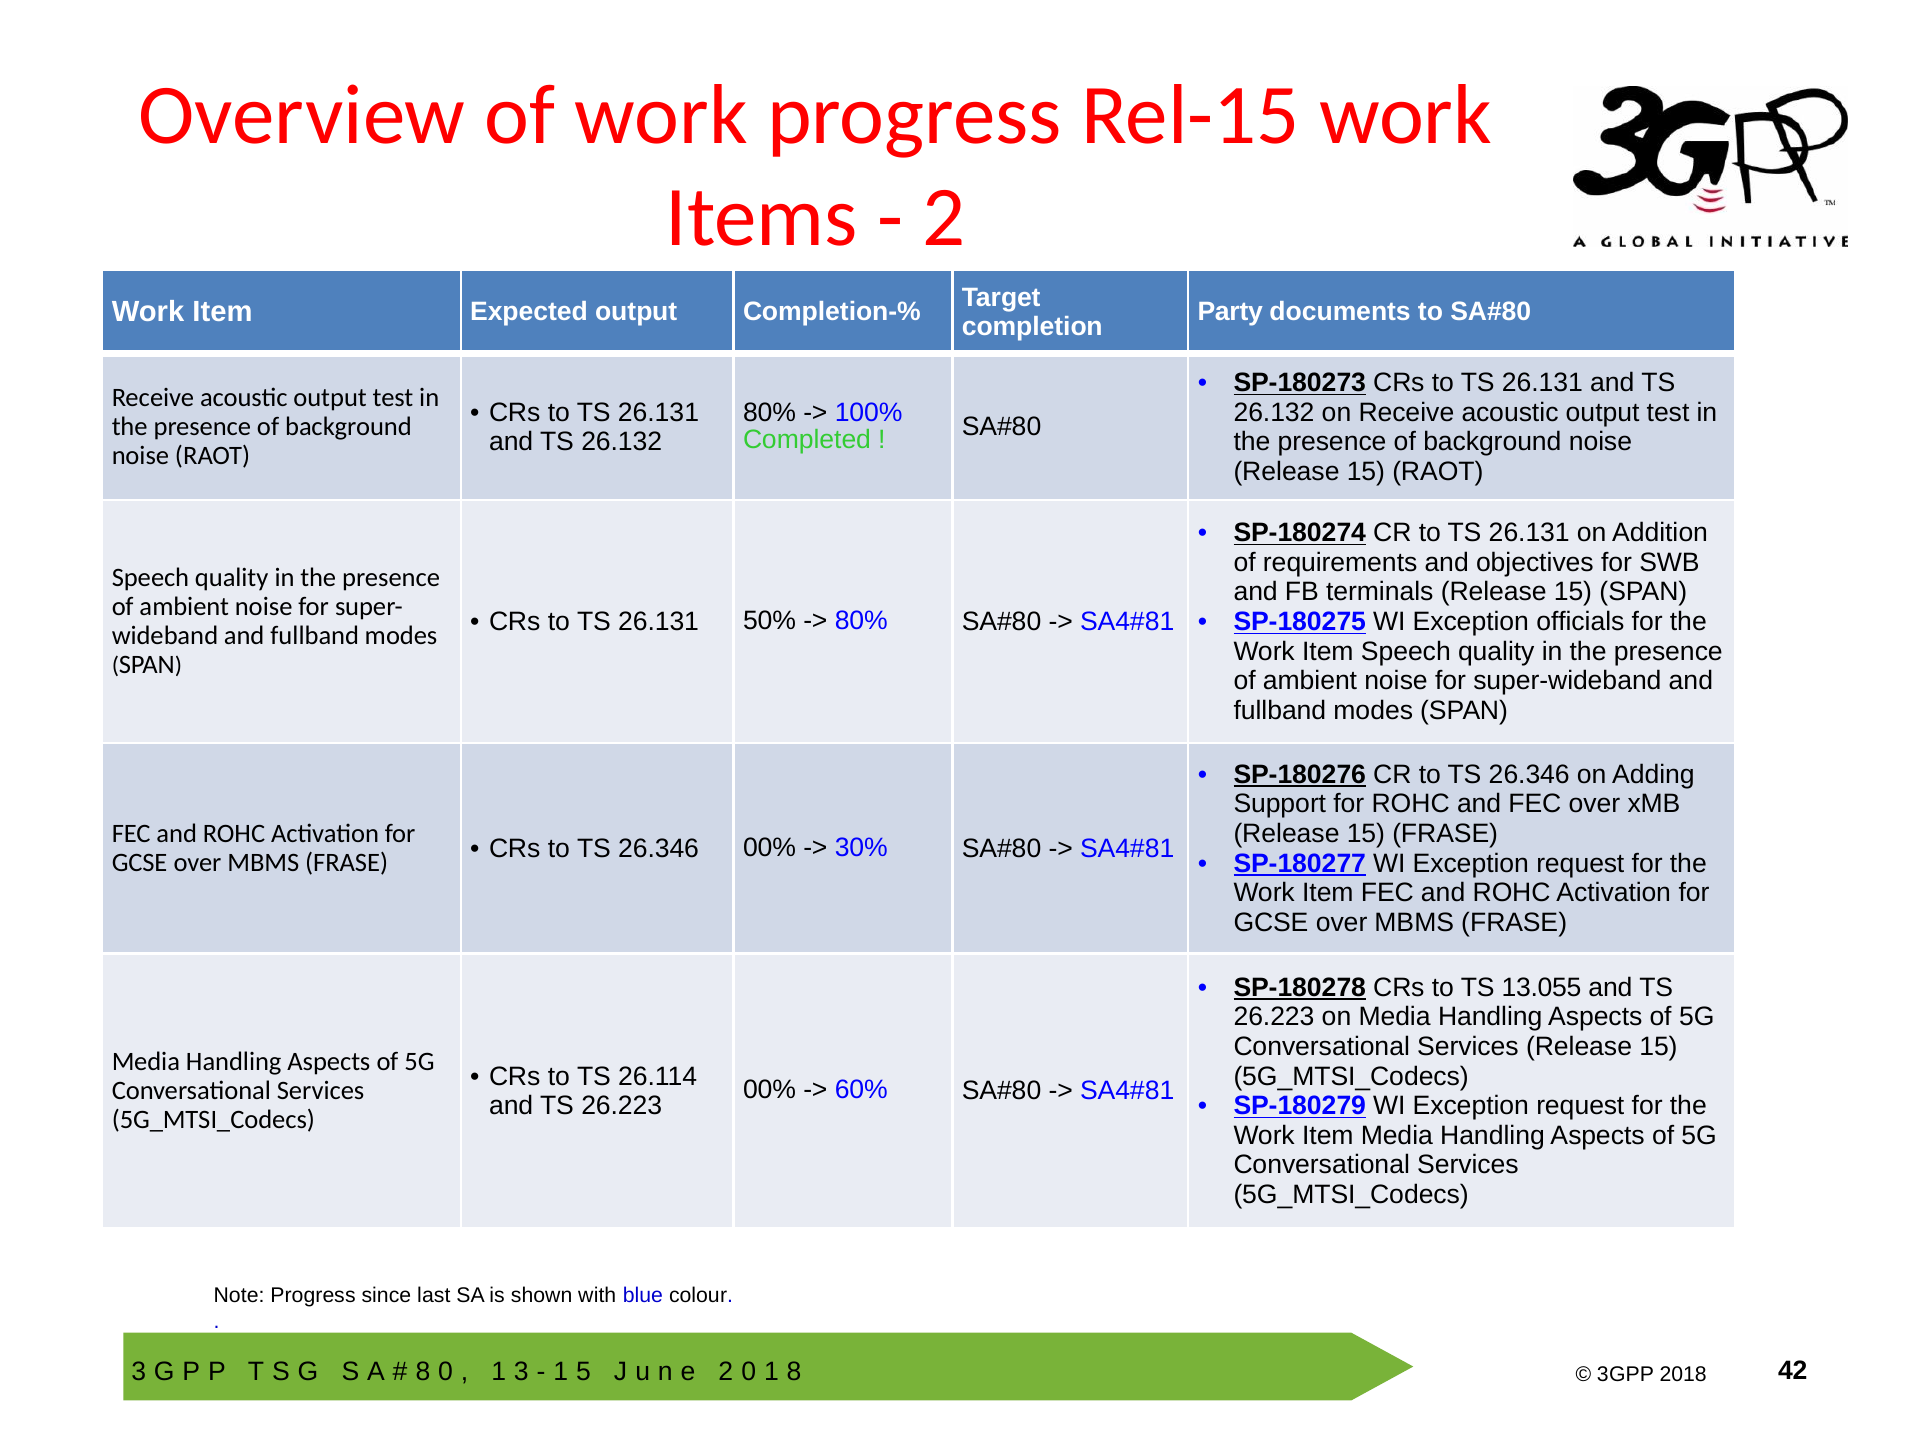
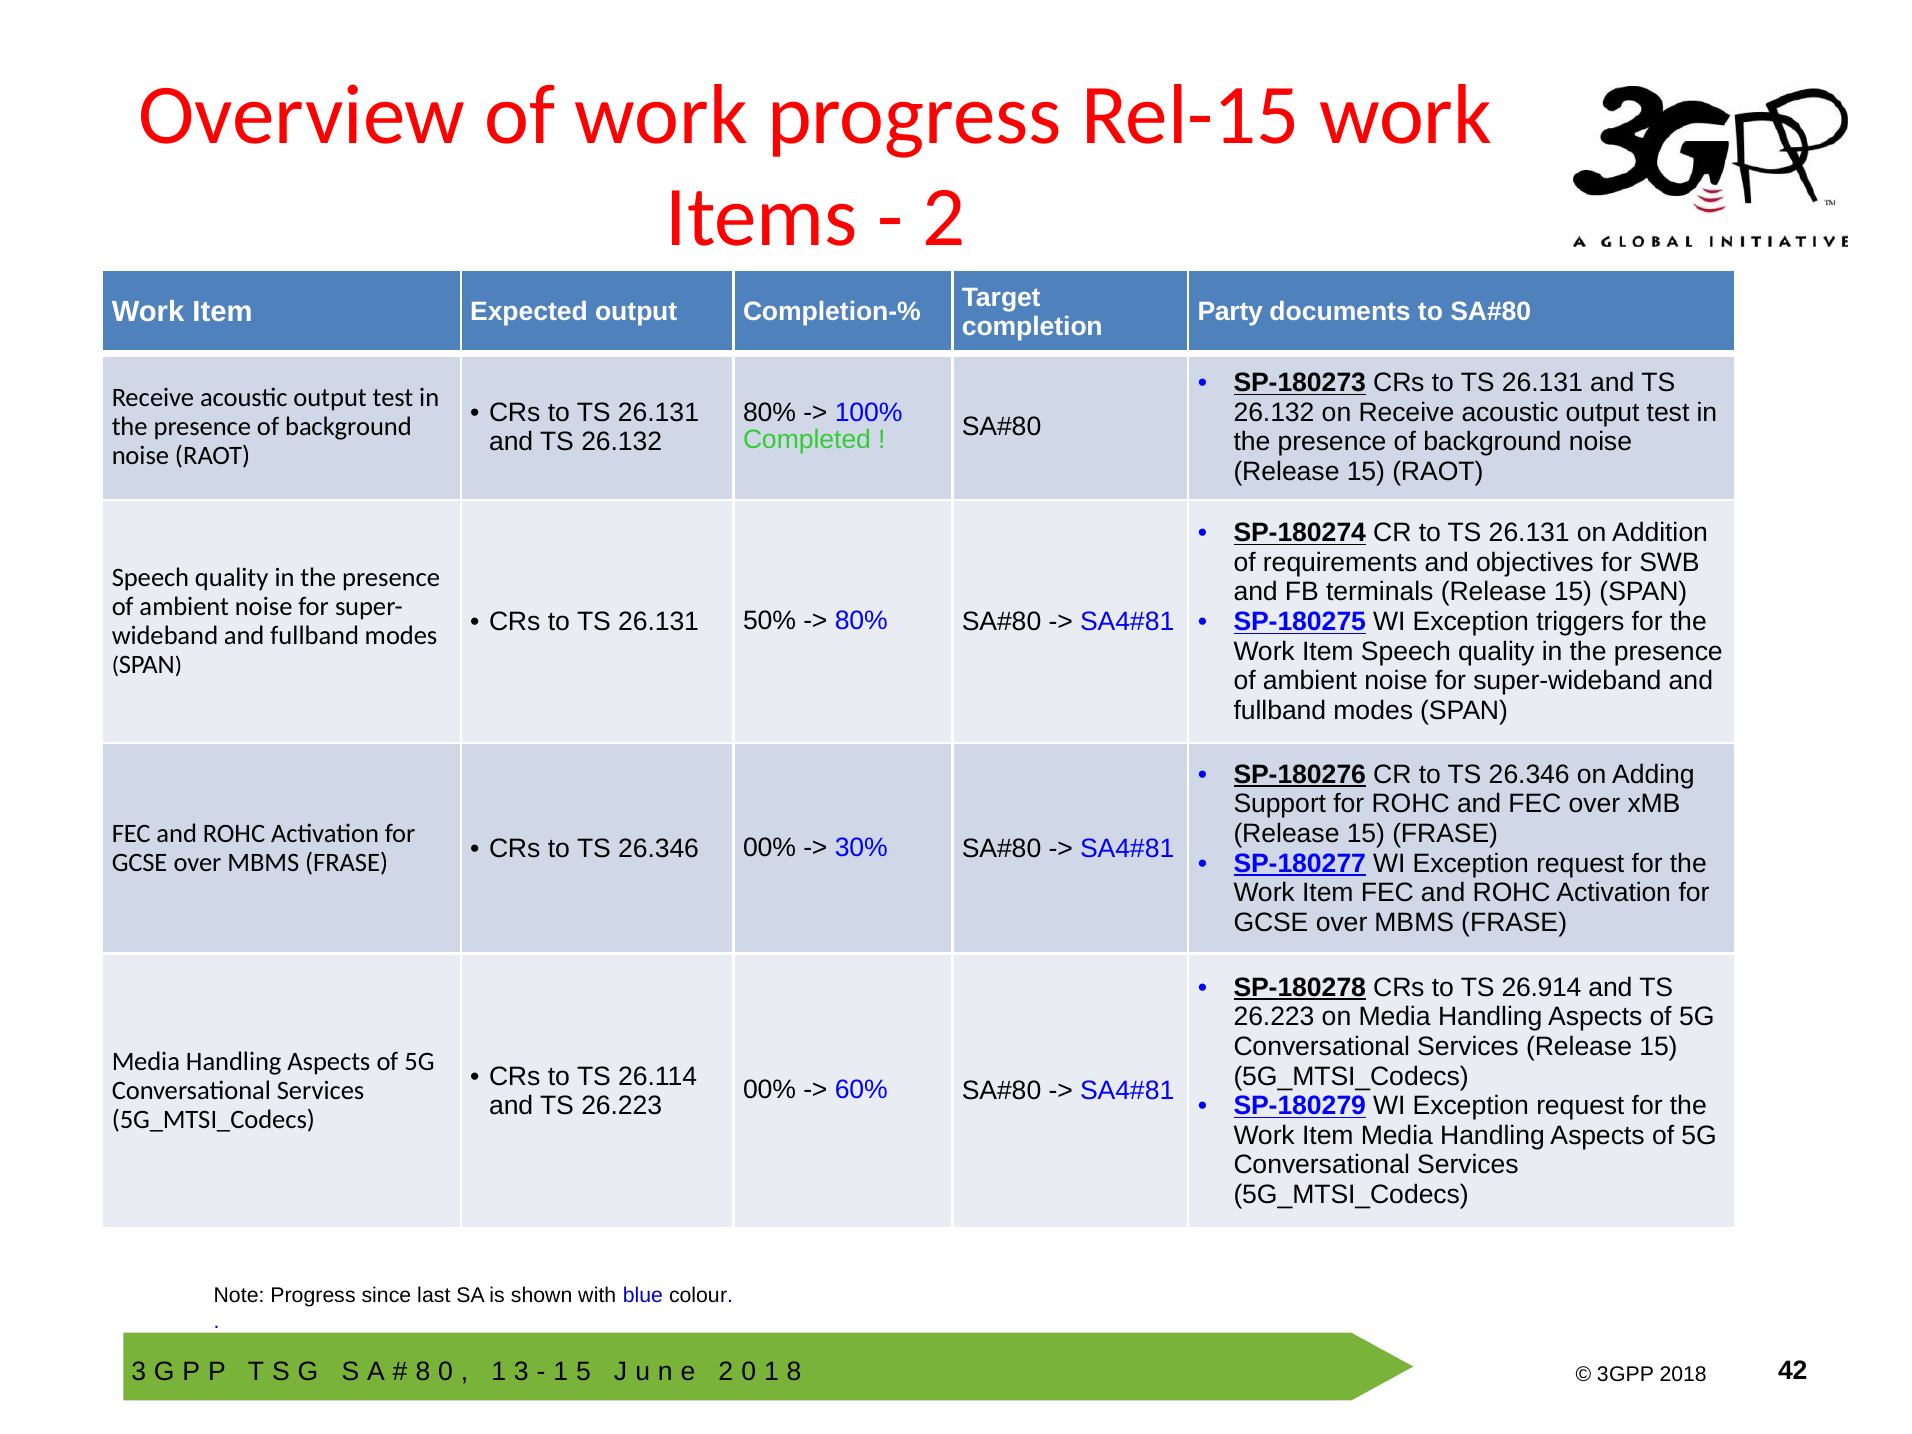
officials: officials -> triggers
13.055: 13.055 -> 26.914
